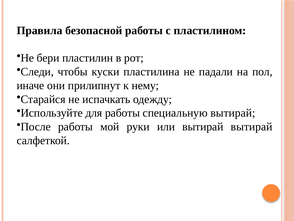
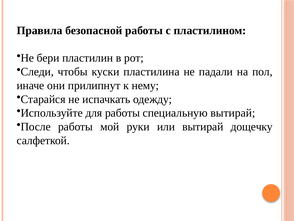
вытирай вытирай: вытирай -> дощечку
